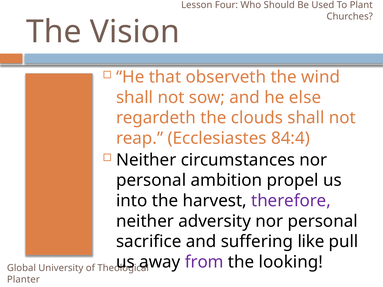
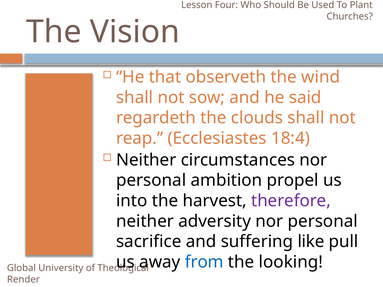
else: else -> said
84:4: 84:4 -> 18:4
from colour: purple -> blue
Planter: Planter -> Render
